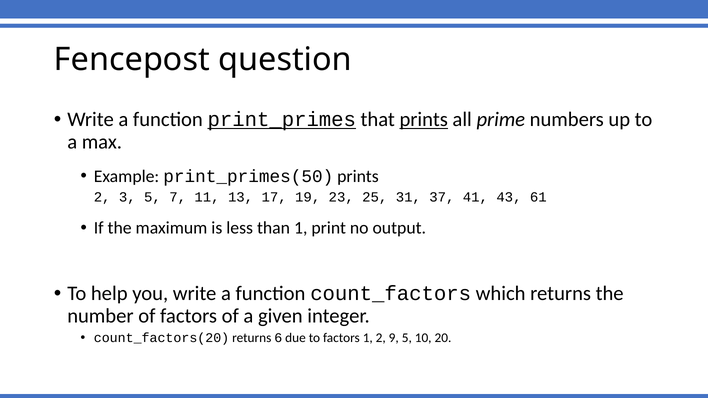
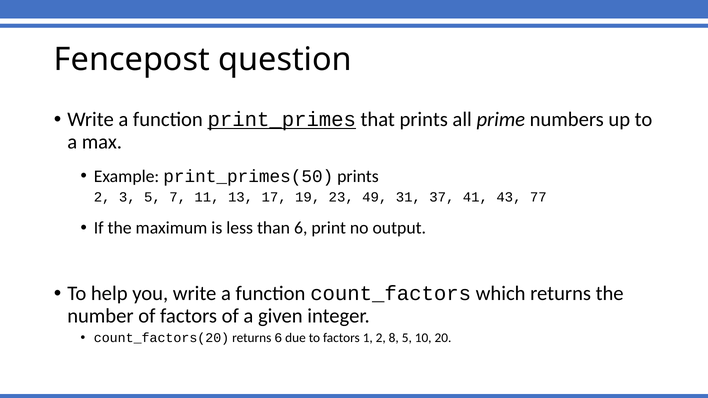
prints at (424, 120) underline: present -> none
25: 25 -> 49
61: 61 -> 77
than 1: 1 -> 6
9: 9 -> 8
